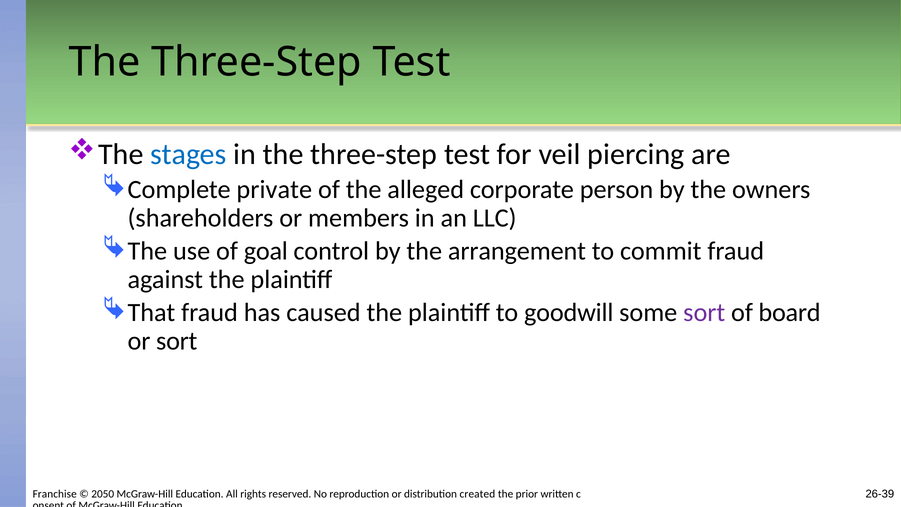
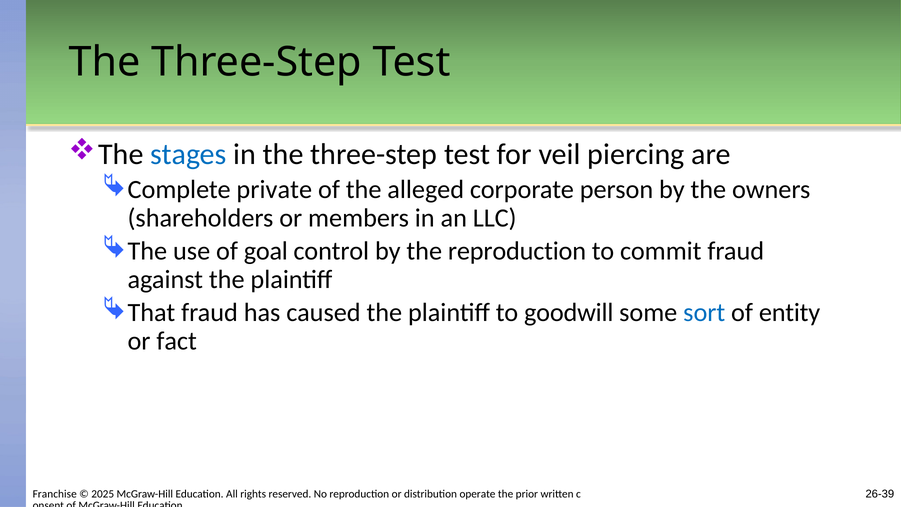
the arrangement: arrangement -> reproduction
sort at (704, 312) colour: purple -> blue
board: board -> entity
or sort: sort -> fact
2050: 2050 -> 2025
created: created -> operate
